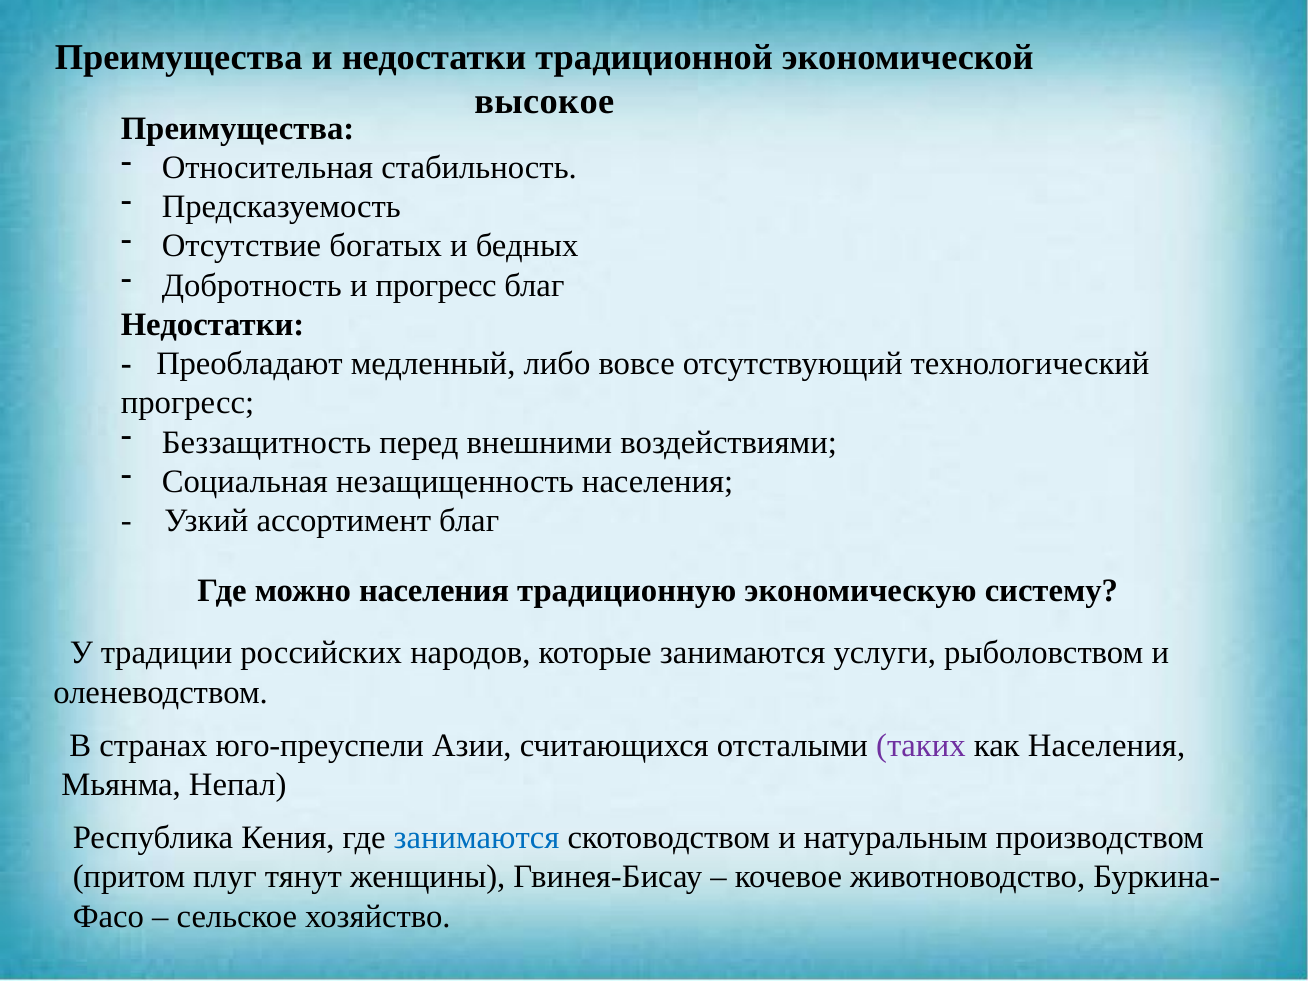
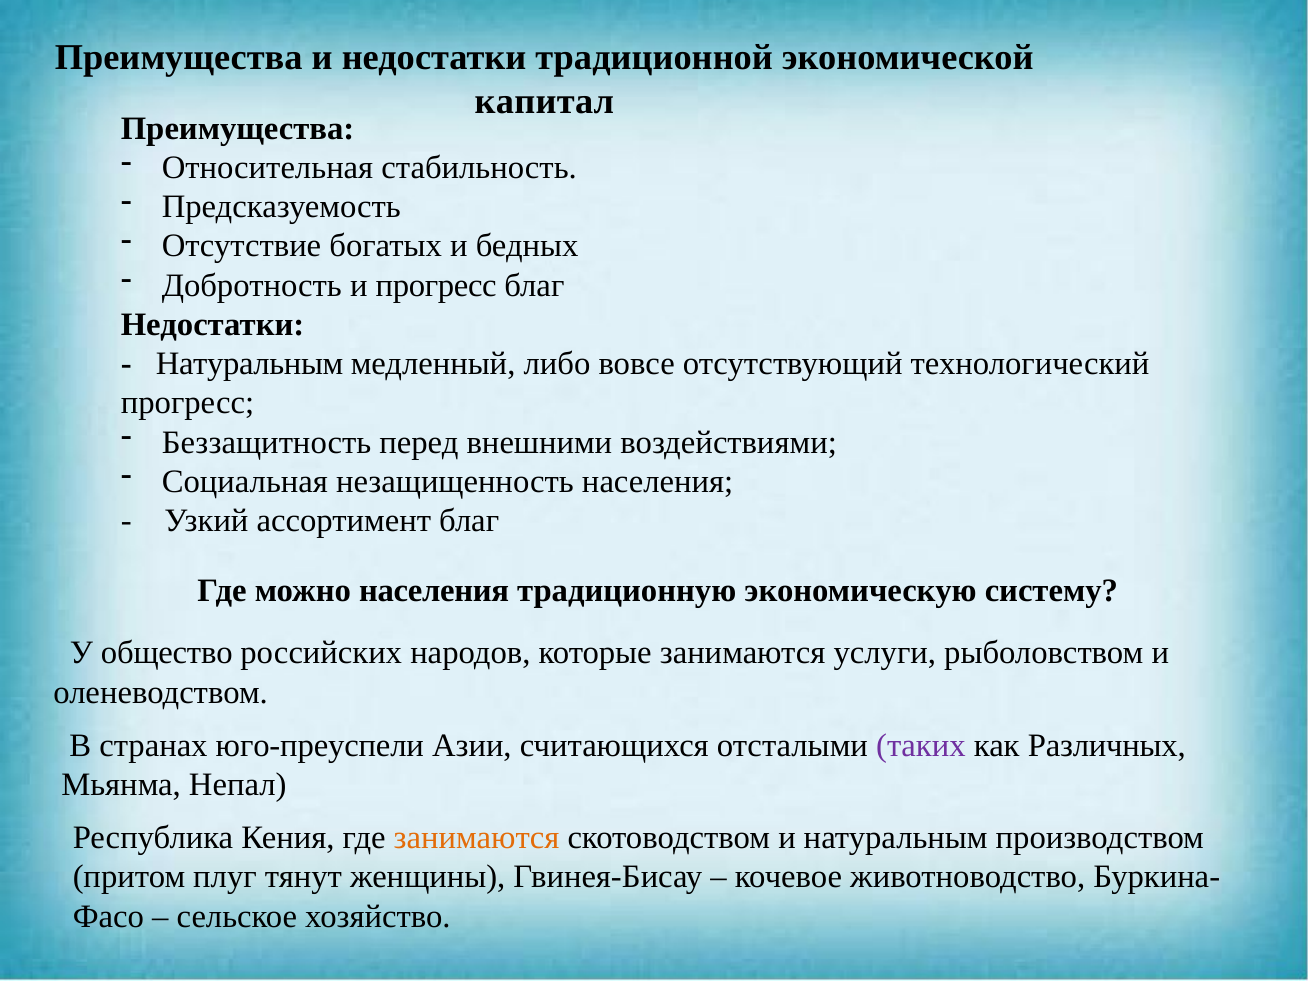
высокое: высокое -> капитал
Преобладают at (250, 364): Преобладают -> Натуральным
традиции: традиции -> общество
как Населения: Населения -> Различных
занимаются at (477, 838) colour: blue -> orange
